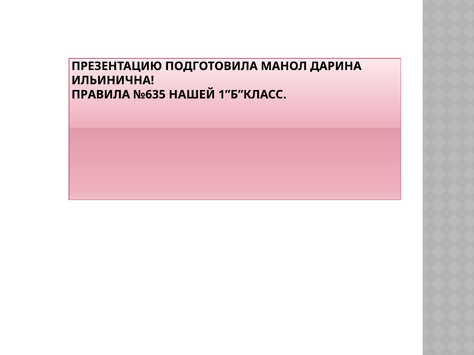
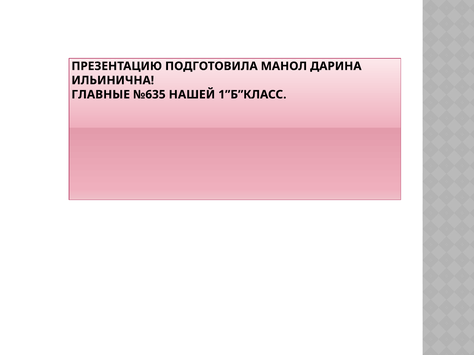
ПРАВИЛА: ПРАВИЛА -> ГЛАВНЫЕ
